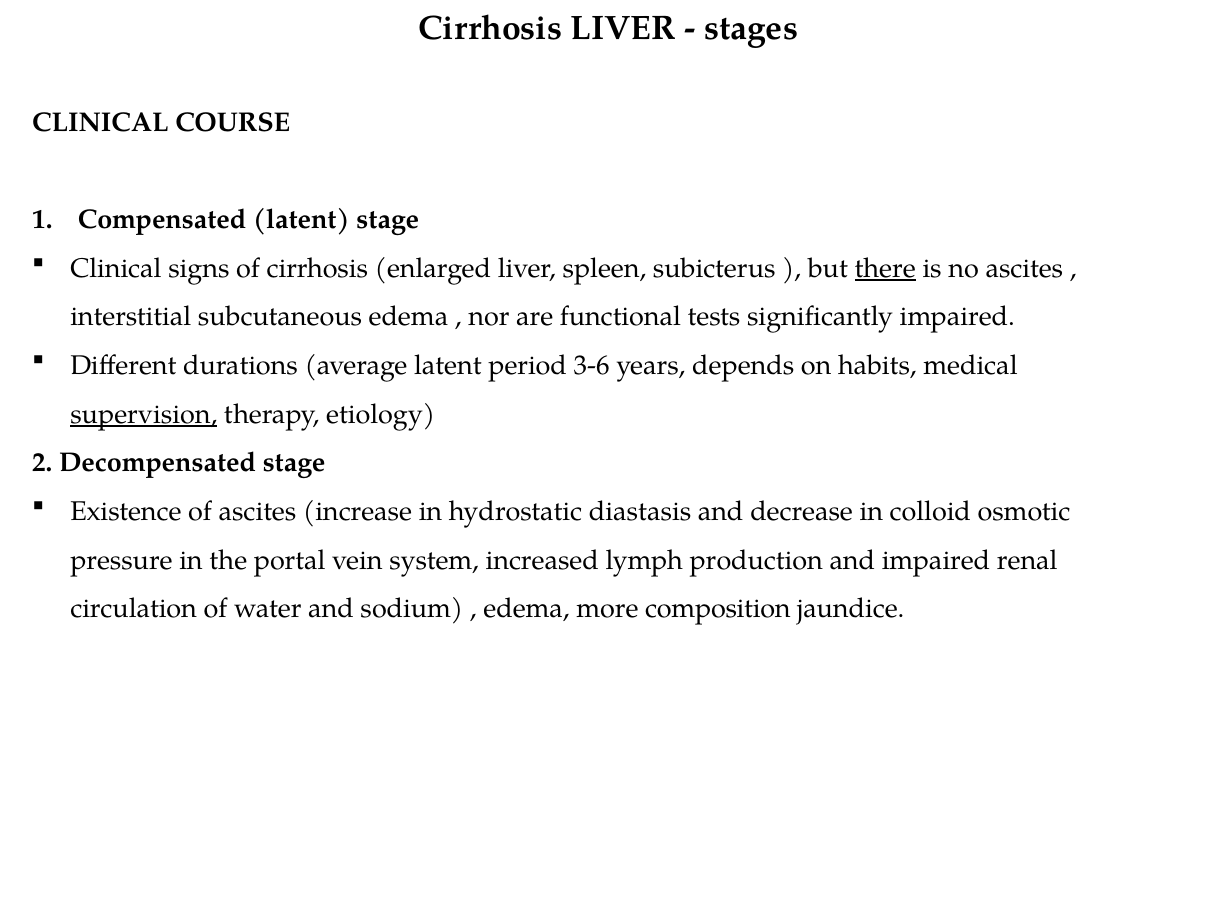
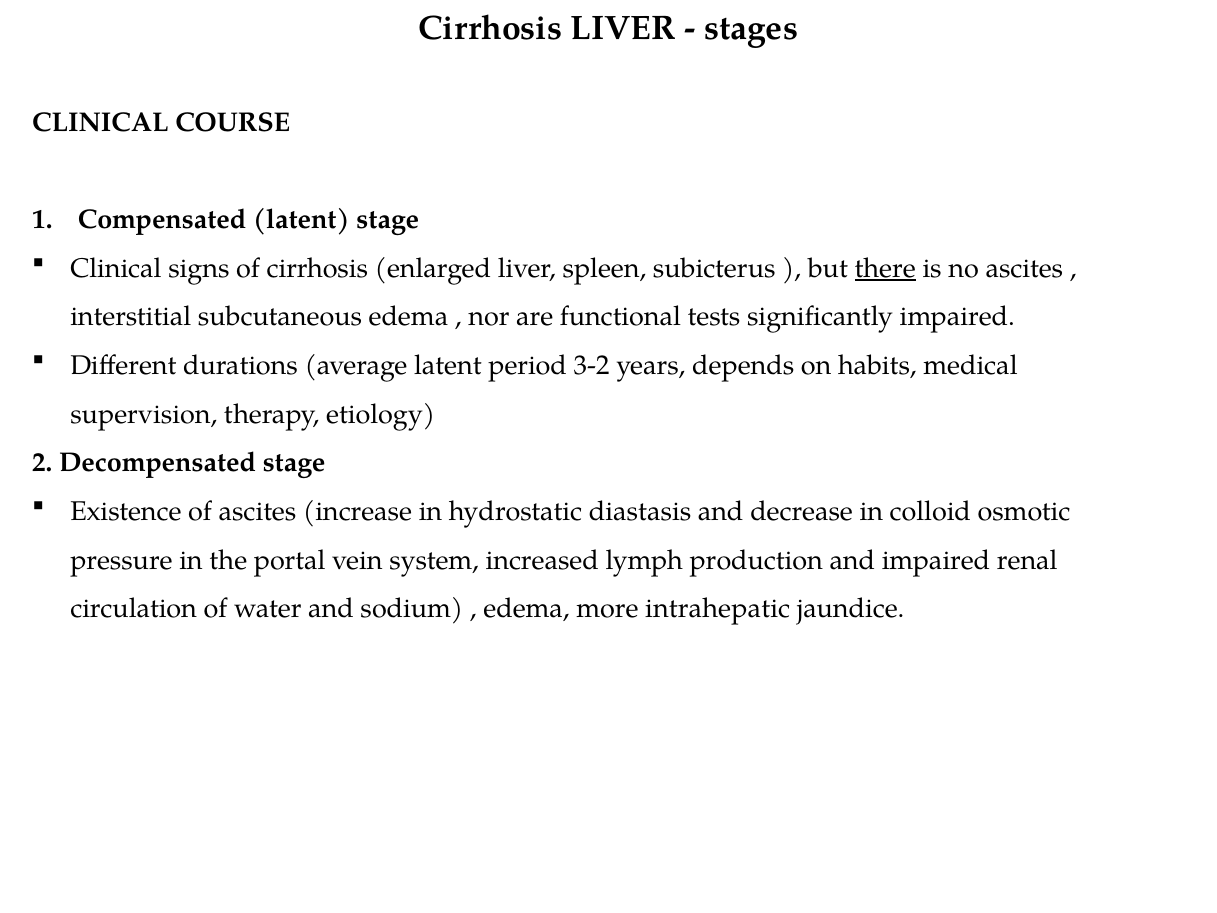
3-6: 3-6 -> 3-2
supervision underline: present -> none
composition: composition -> intrahepatic
